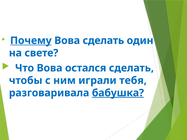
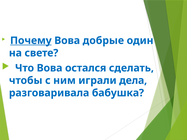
Вова сделать: сделать -> добрые
тебя: тебя -> дела
бабушка underline: present -> none
